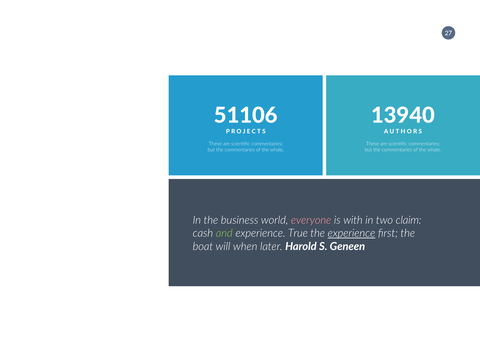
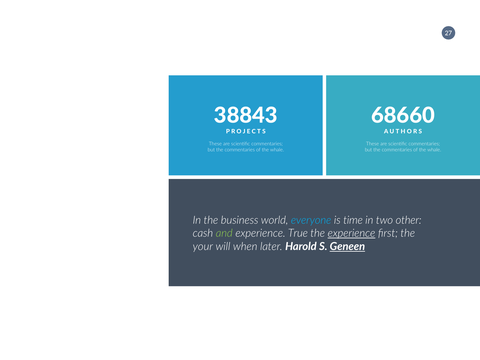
51106: 51106 -> 38843
13940: 13940 -> 68660
everyone colour: pink -> light blue
with: with -> time
claim: claim -> other
boat: boat -> your
Geneen underline: none -> present
